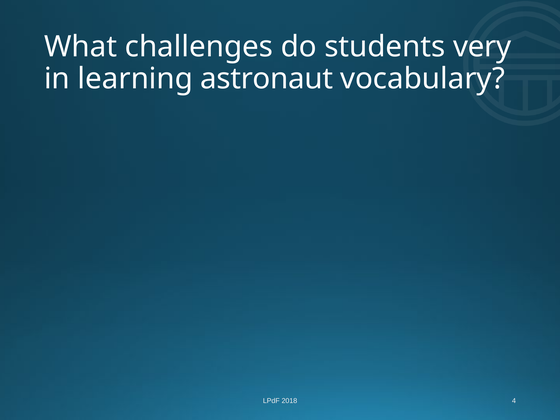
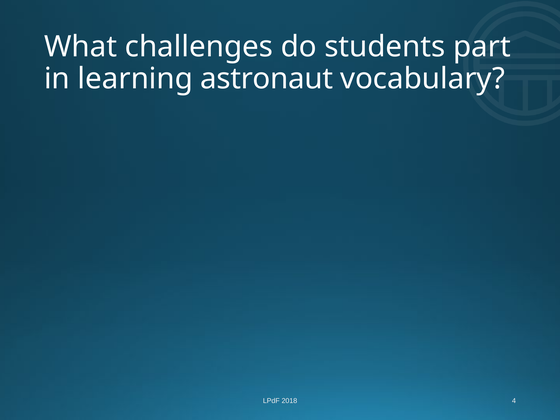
very: very -> part
